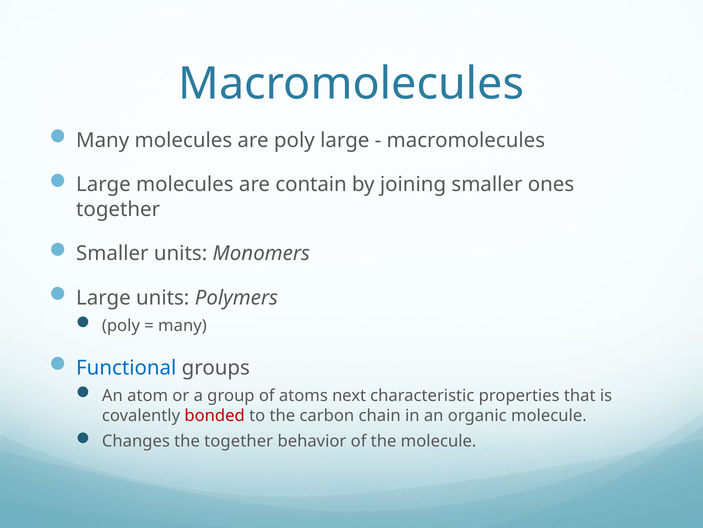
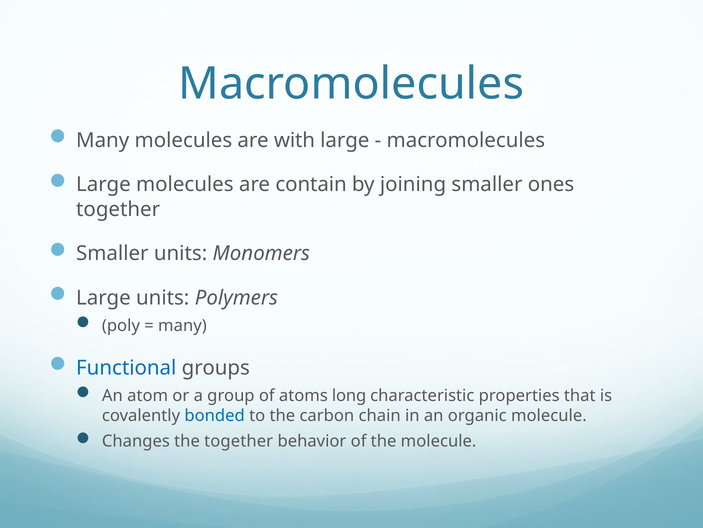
are poly: poly -> with
next: next -> long
bonded colour: red -> blue
